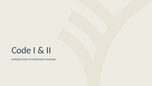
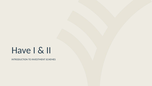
Code: Code -> Have
